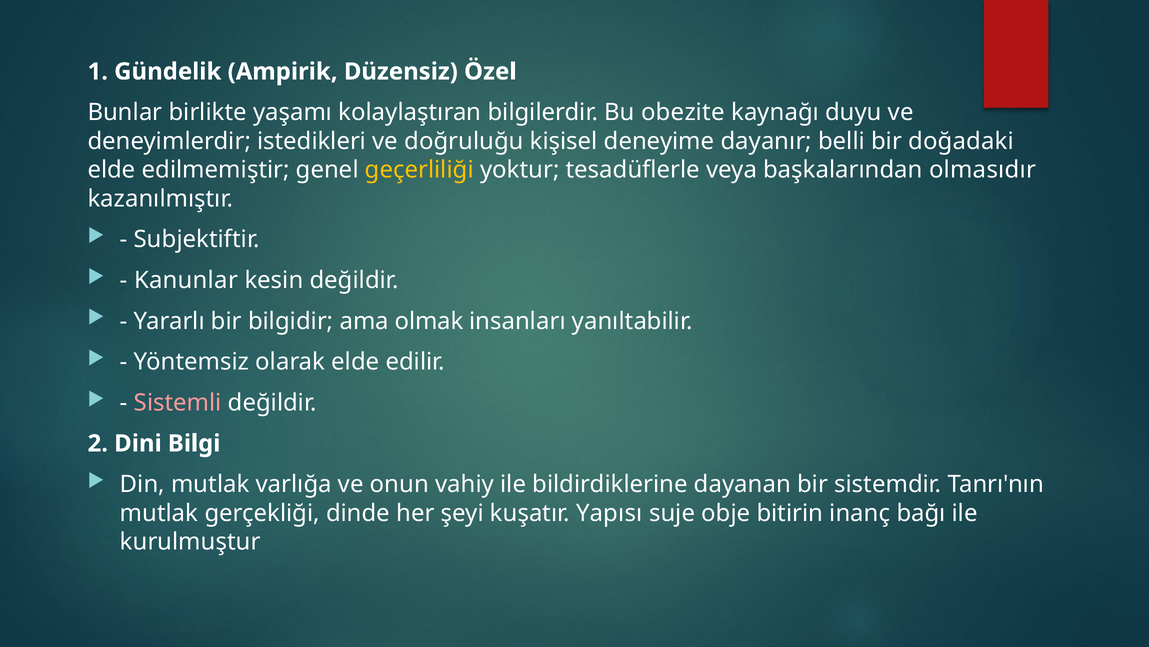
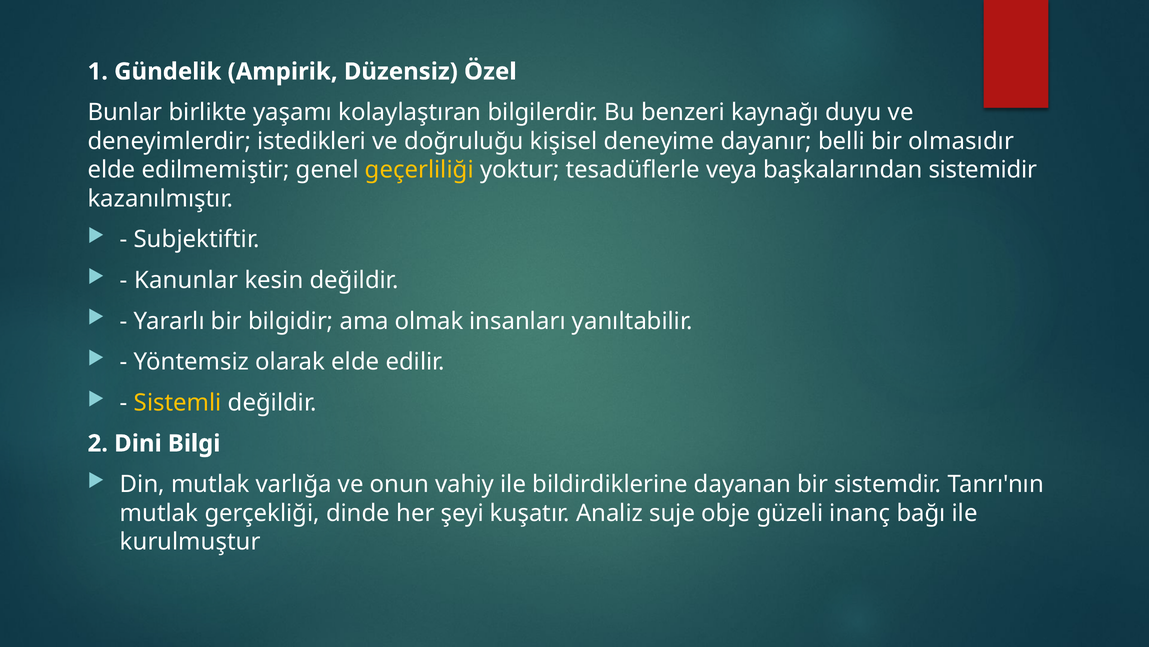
obezite: obezite -> benzeri
doğadaki: doğadaki -> olmasıdır
olmasıdır: olmasıdır -> sistemidir
Sistemli colour: pink -> yellow
Yapısı: Yapısı -> Analiz
bitirin: bitirin -> güzeli
